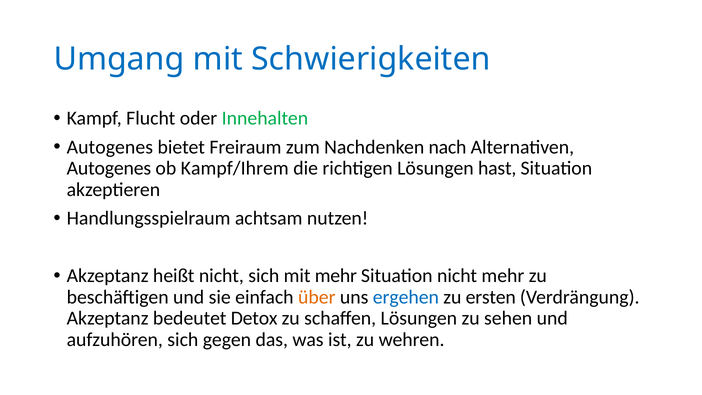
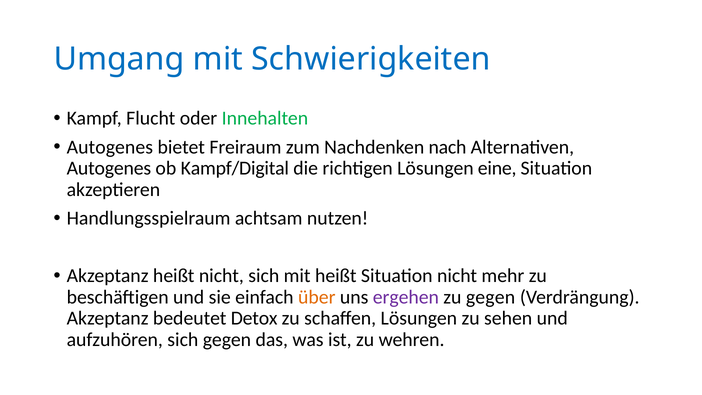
Kampf/Ihrem: Kampf/Ihrem -> Kampf/Digital
hast: hast -> eine
mit mehr: mehr -> heißt
ergehen colour: blue -> purple
zu ersten: ersten -> gegen
